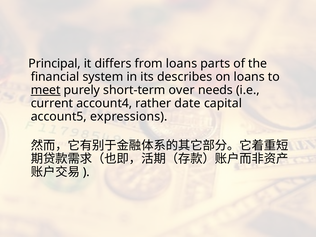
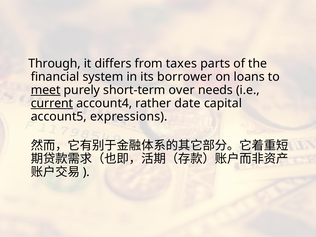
Principal: Principal -> Through
from loans: loans -> taxes
describes: describes -> borrower
current underline: none -> present
